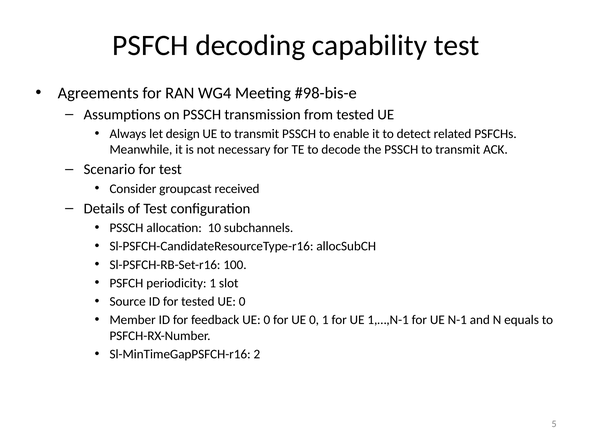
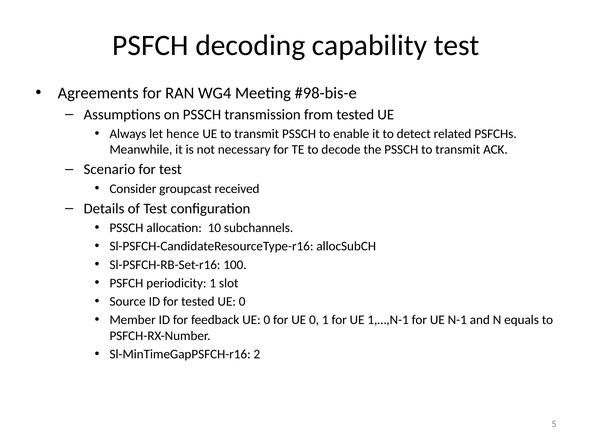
design: design -> hence
